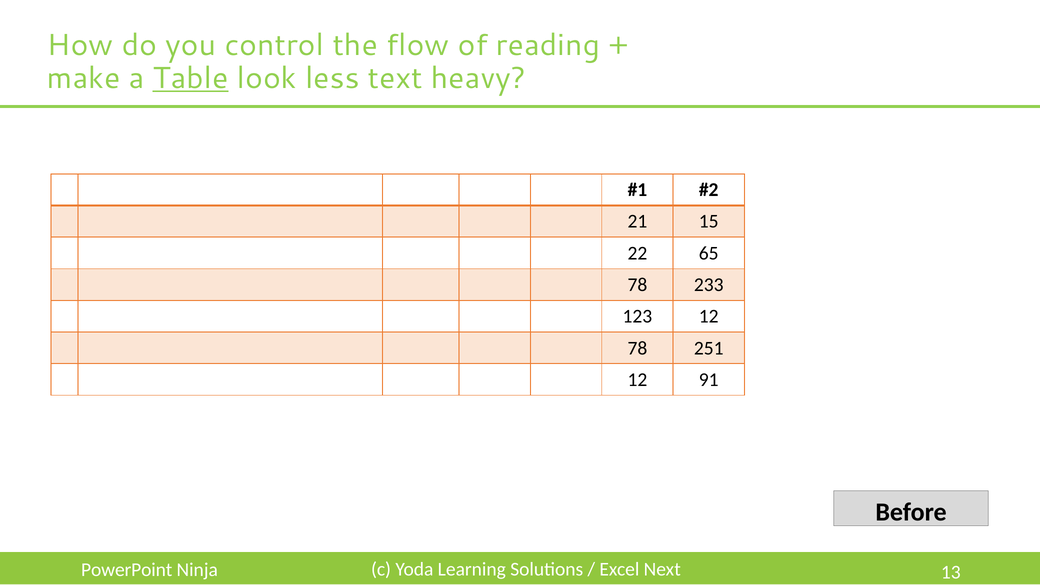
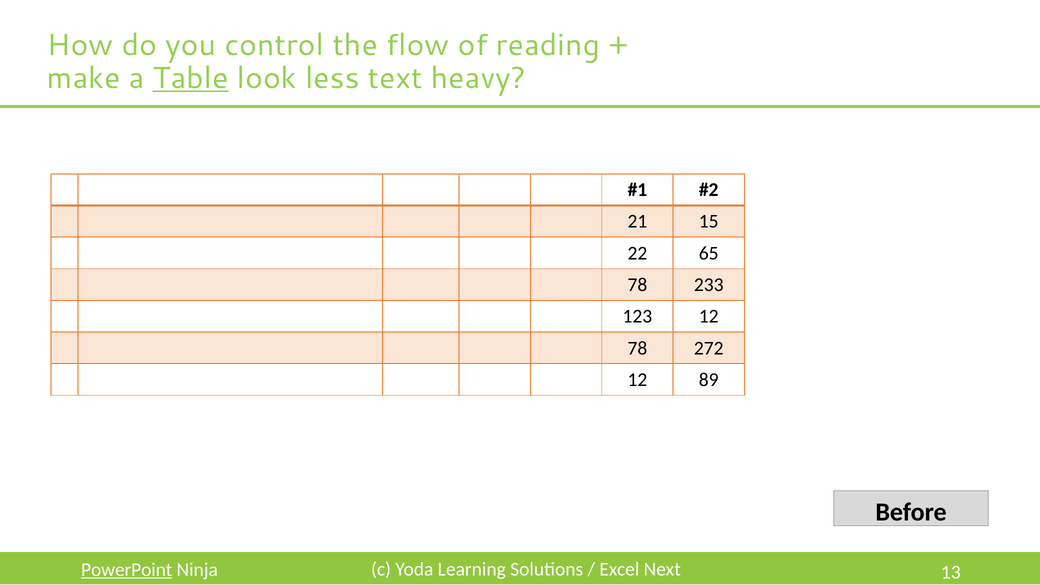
251: 251 -> 272
91: 91 -> 89
PowerPoint underline: none -> present
